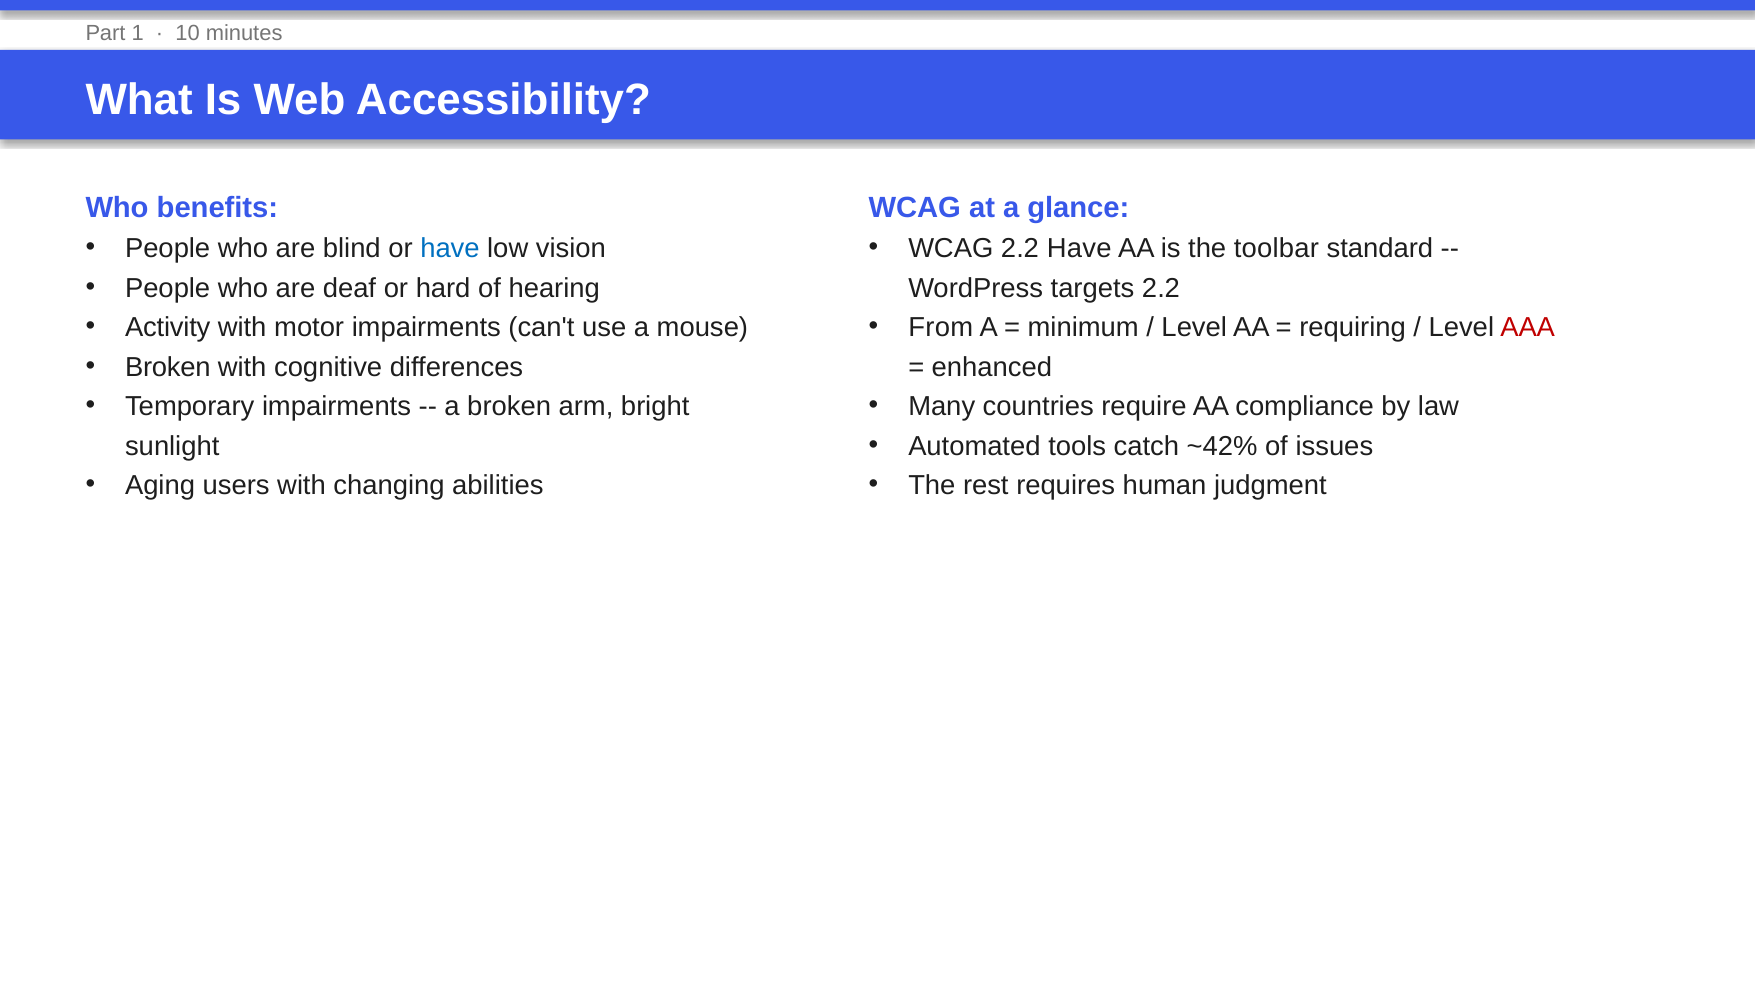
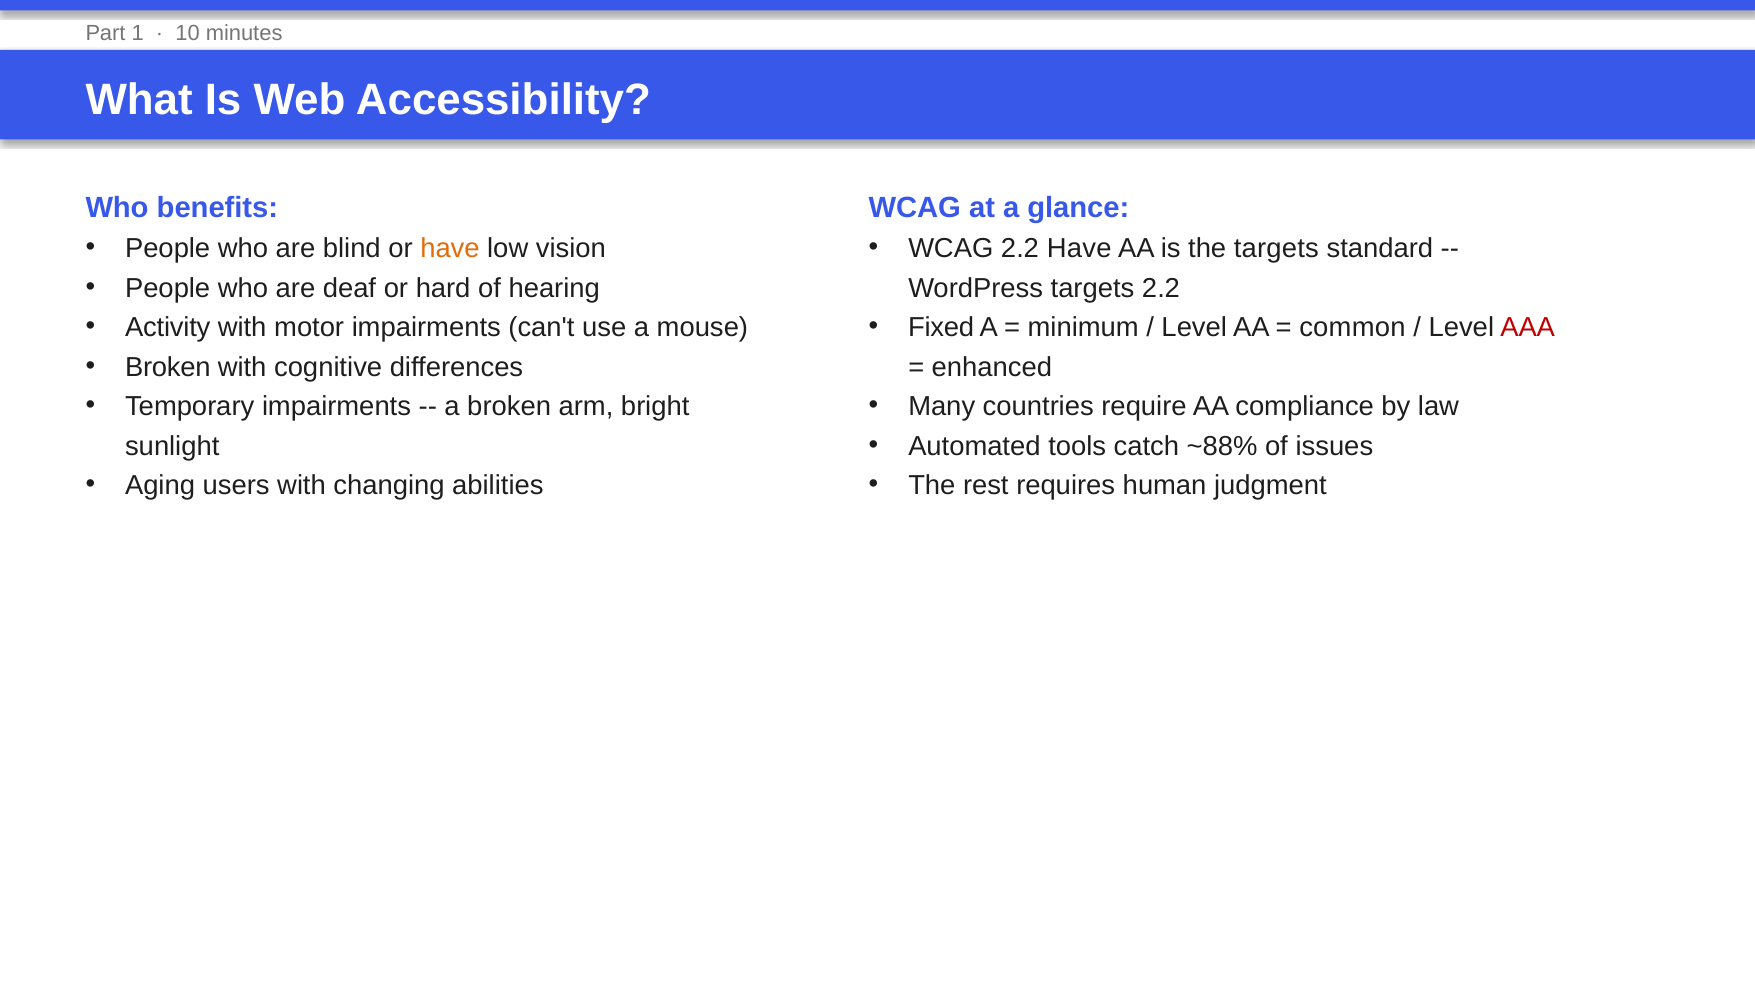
have at (450, 249) colour: blue -> orange
the toolbar: toolbar -> targets
From: From -> Fixed
requiring: requiring -> common
~42%: ~42% -> ~88%
